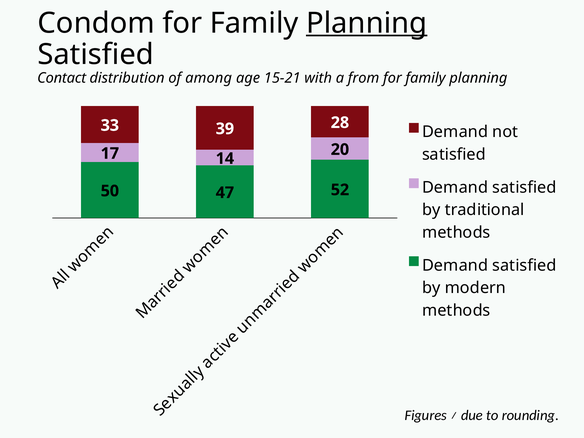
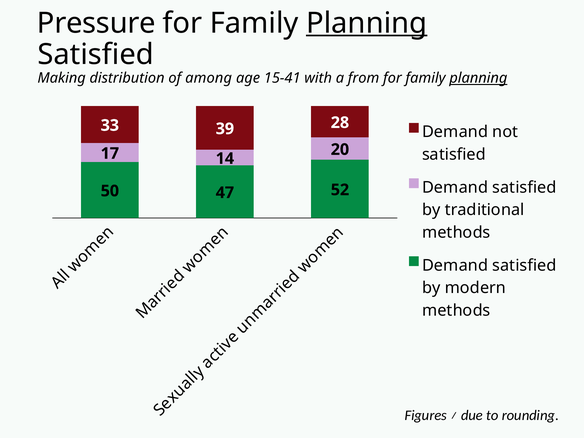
Condom: Condom -> Pressure
Contact: Contact -> Making
15-21: 15-21 -> 15-41
planning at (478, 78) underline: none -> present
